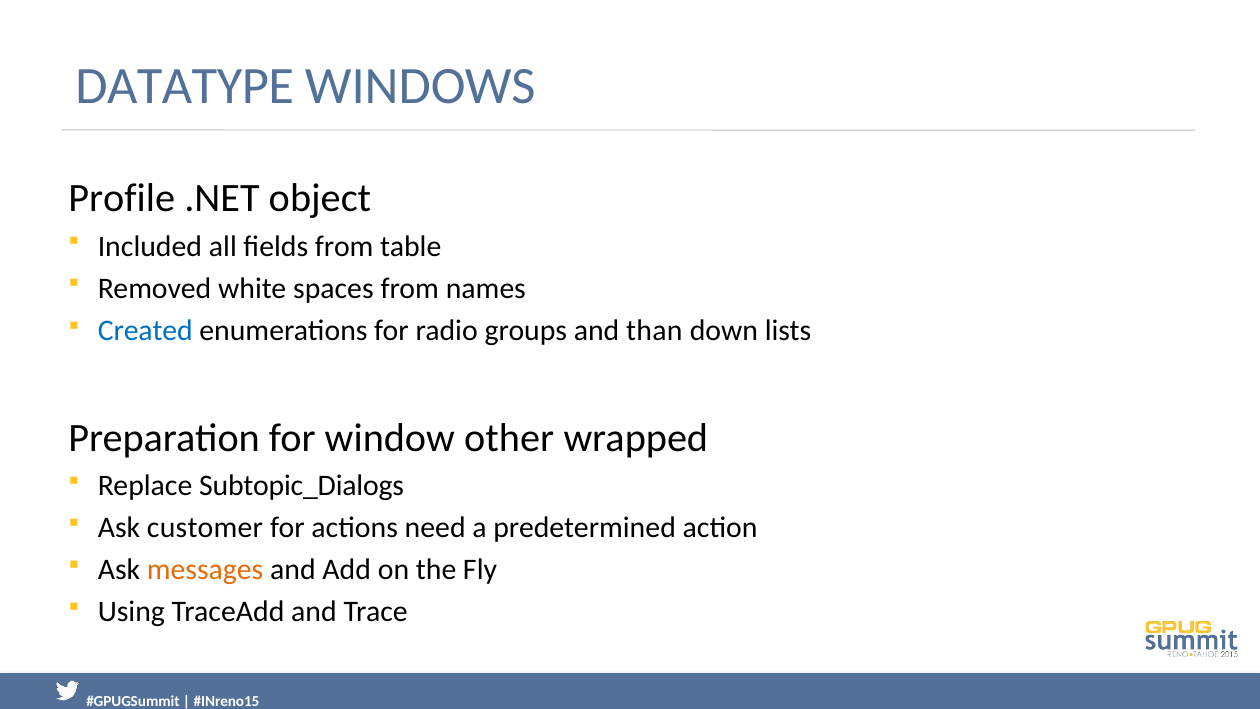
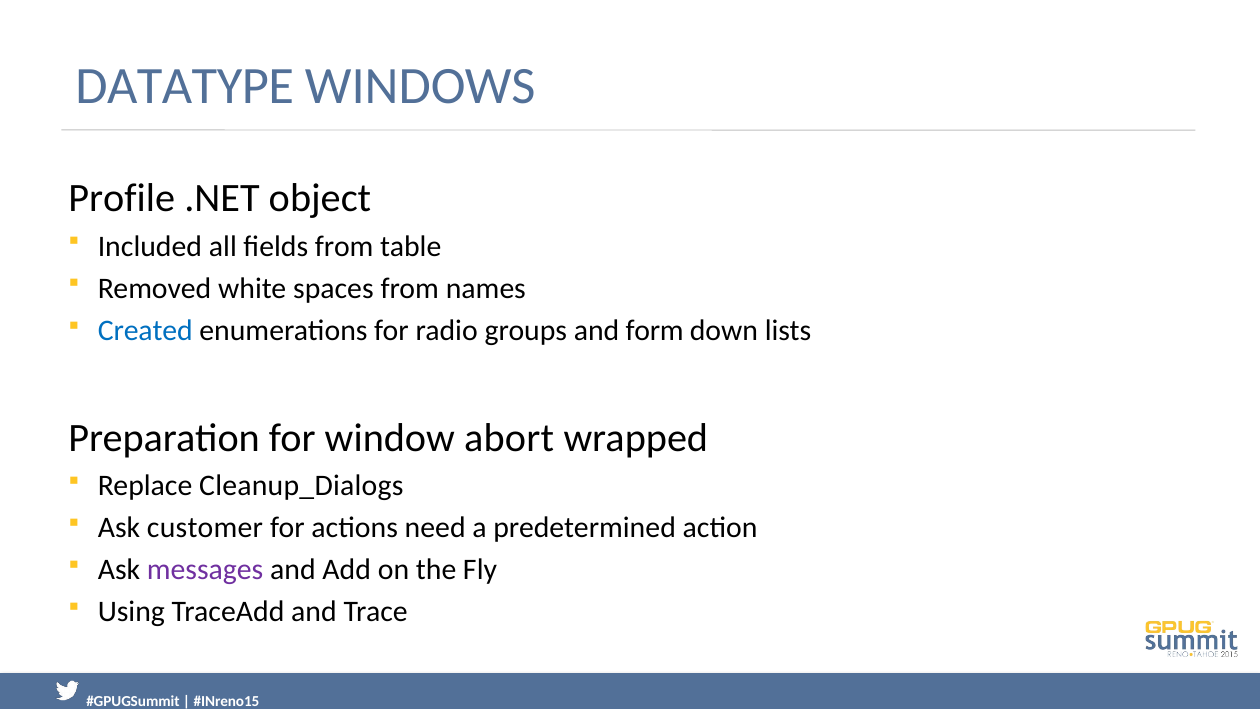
than: than -> form
other: other -> abort
Subtopic_Dialogs: Subtopic_Dialogs -> Cleanup_Dialogs
messages colour: orange -> purple
